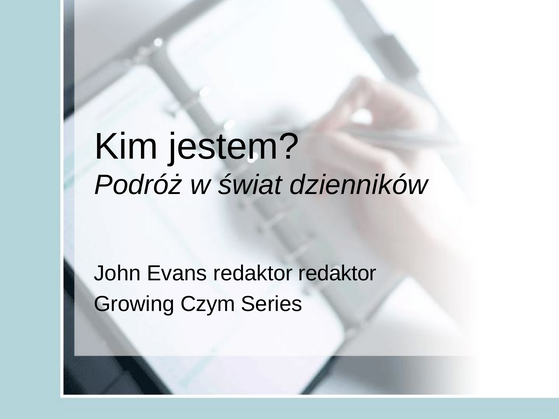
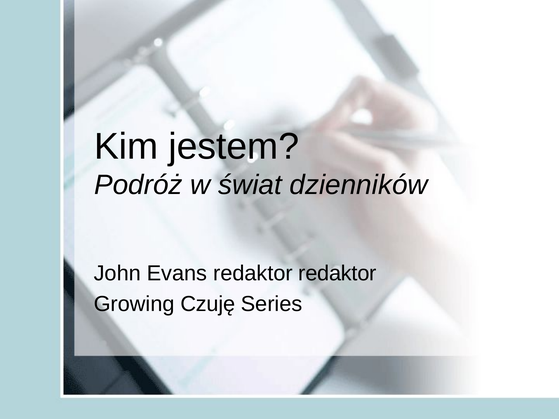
Czym: Czym -> Czuję
